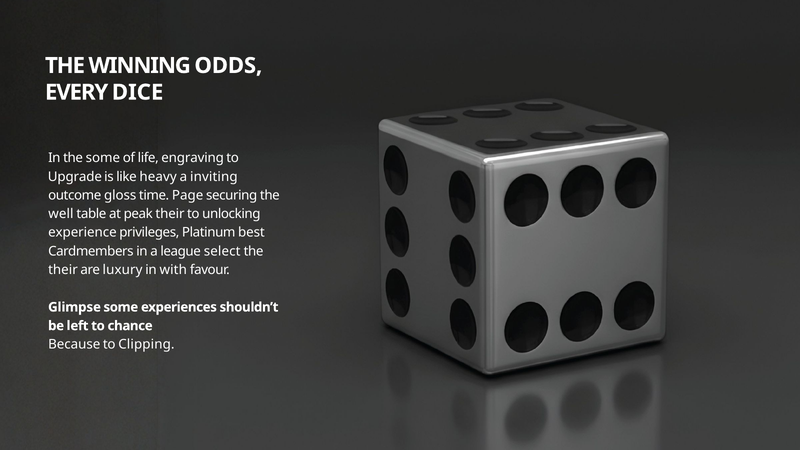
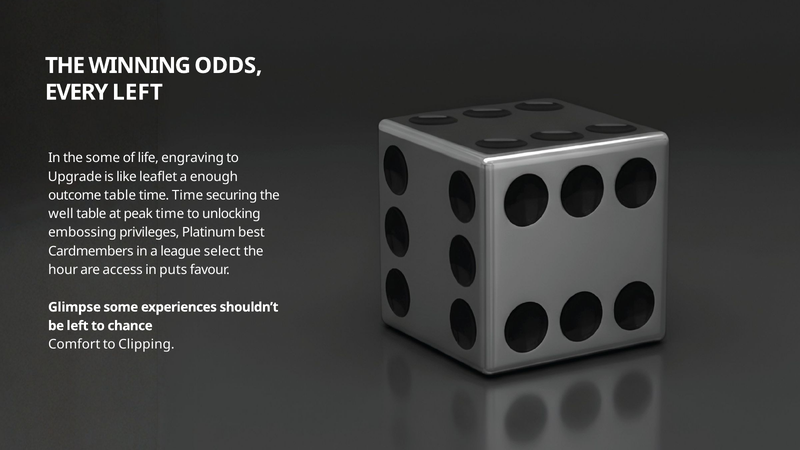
EVERY DICE: DICE -> LEFT
heavy: heavy -> leaflet
inviting: inviting -> enough
outcome gloss: gloss -> table
time Page: Page -> Time
peak their: their -> time
experience: experience -> embossing
their at (63, 270): their -> hour
luxury: luxury -> access
with: with -> puts
Because: Because -> Comfort
